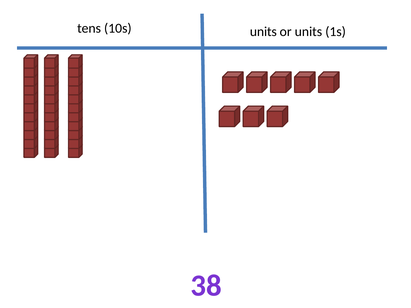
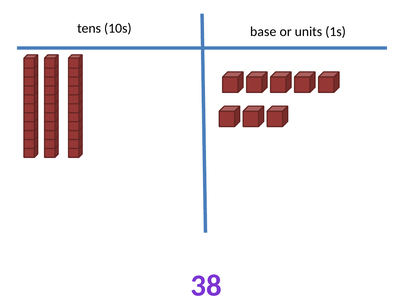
10s units: units -> base
